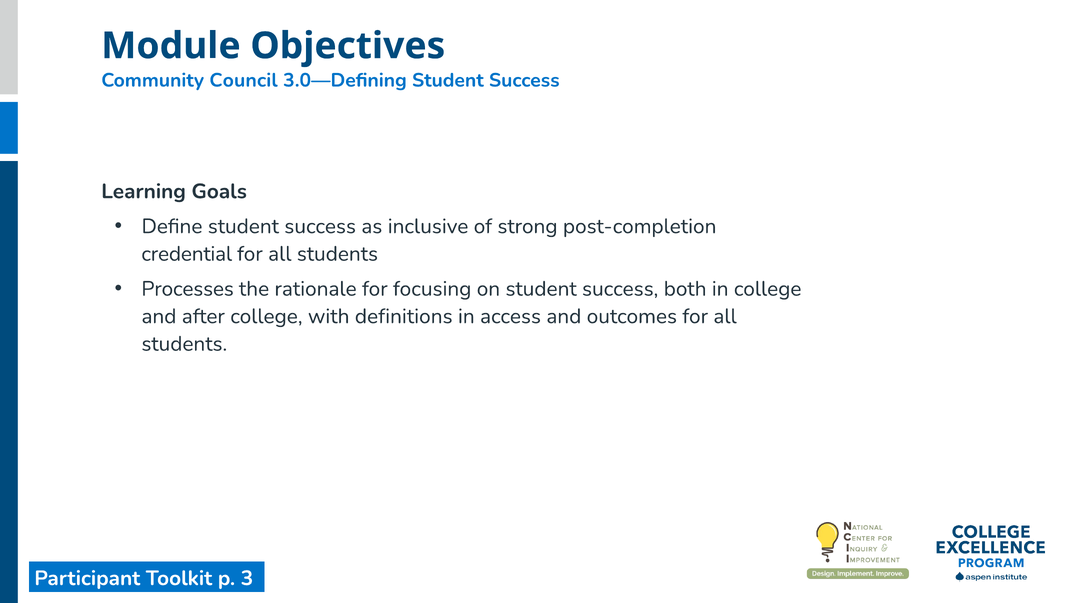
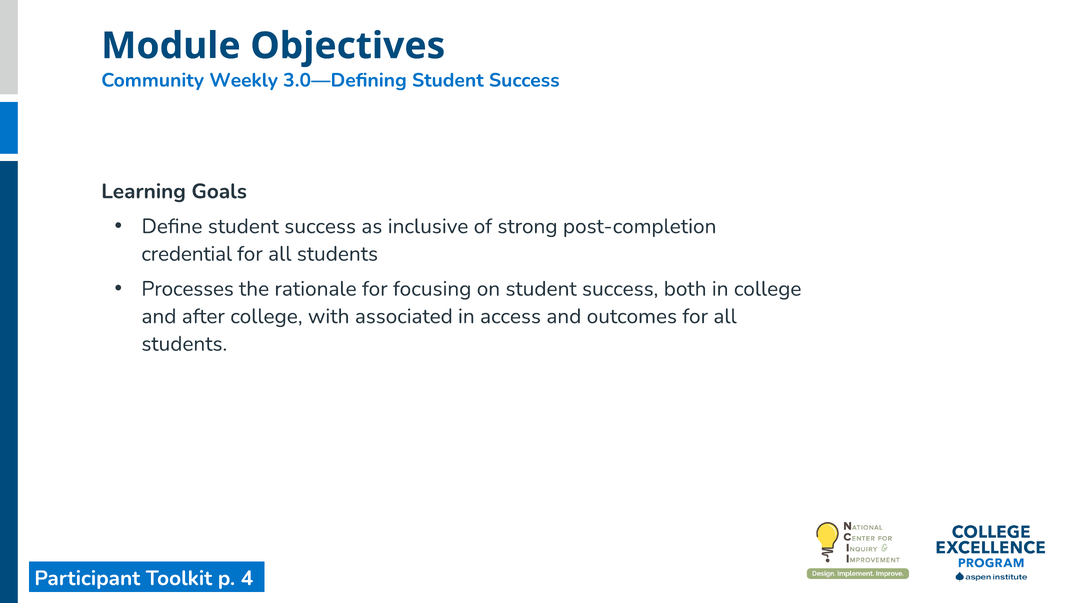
Council: Council -> Weekly
definitions: definitions -> associated
3: 3 -> 4
